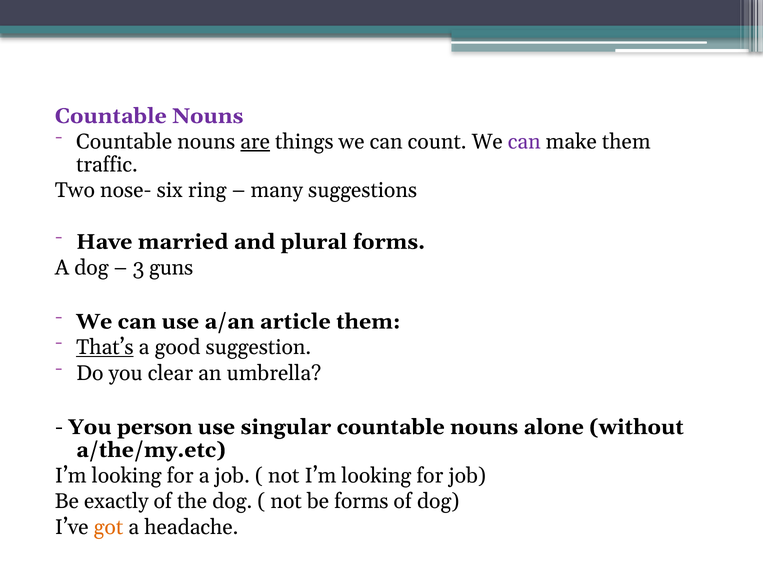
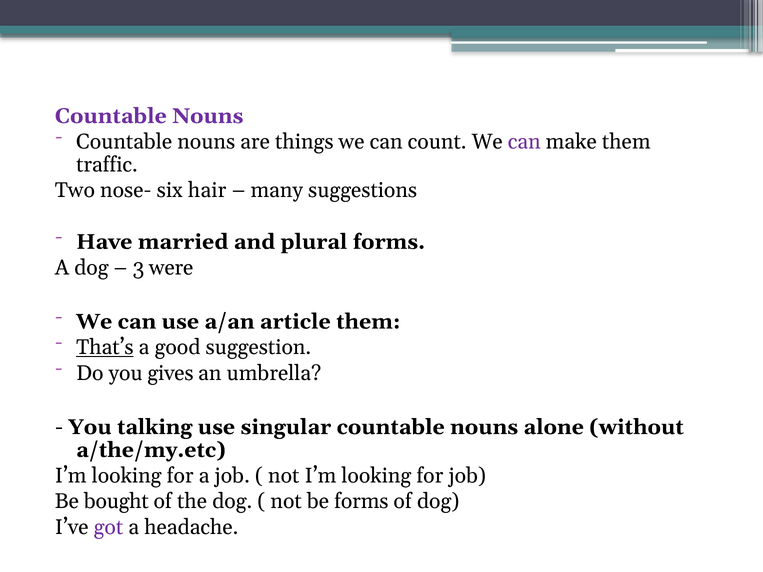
are underline: present -> none
ring: ring -> hair
guns: guns -> were
clear: clear -> gives
person: person -> talking
exactly: exactly -> bought
got colour: orange -> purple
